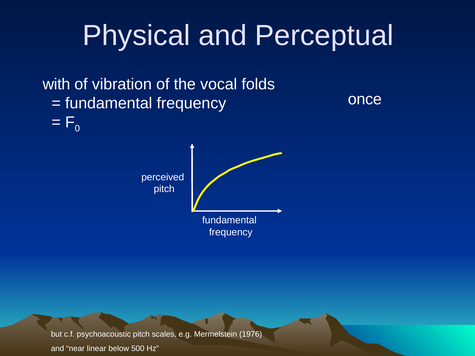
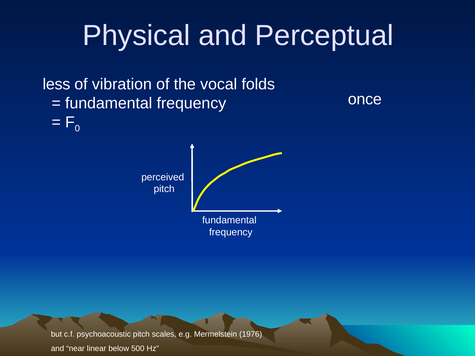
with: with -> less
